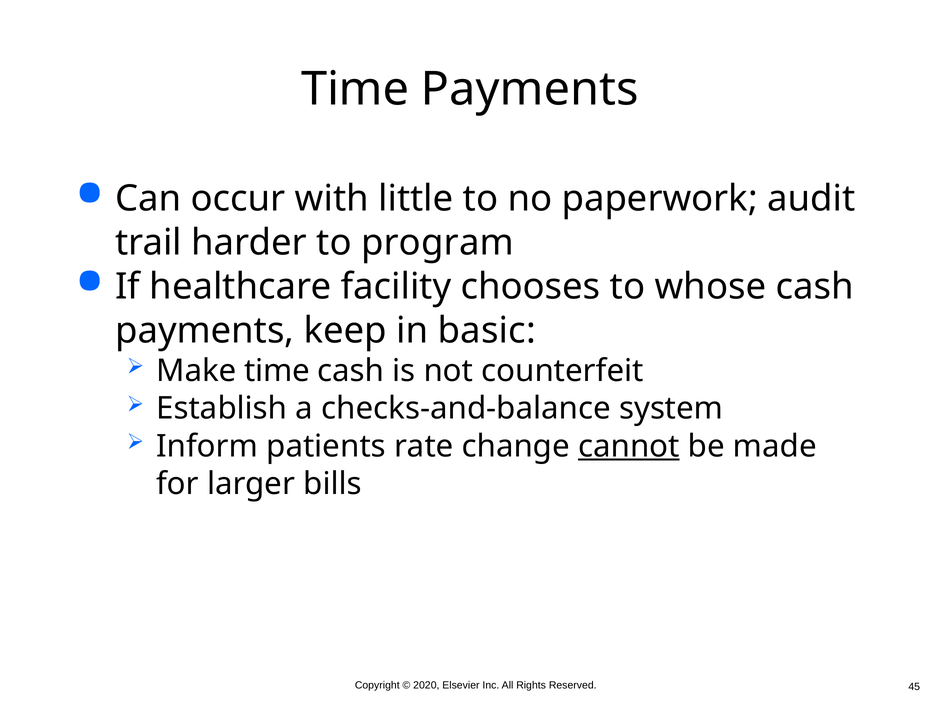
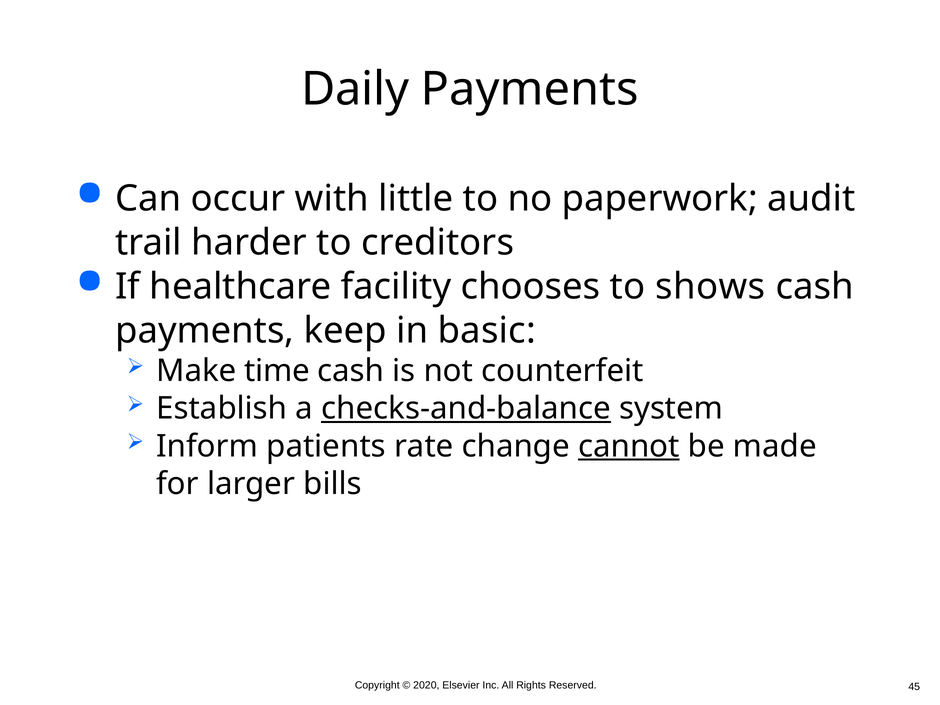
Time at (355, 89): Time -> Daily
program: program -> creditors
whose: whose -> shows
checks-and-balance underline: none -> present
